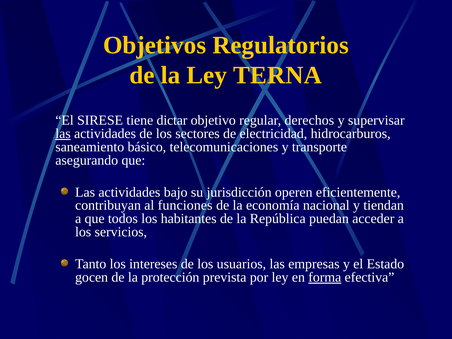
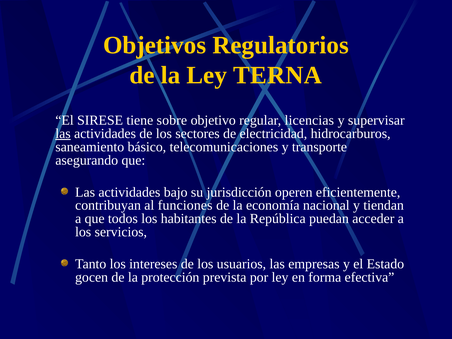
dictar: dictar -> sobre
derechos: derechos -> licencias
forma underline: present -> none
